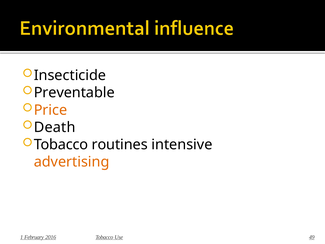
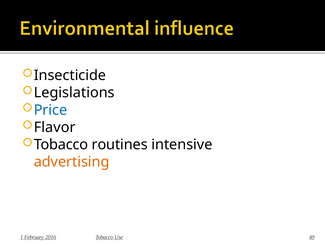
Preventable: Preventable -> Legislations
Price colour: orange -> blue
Death: Death -> Flavor
